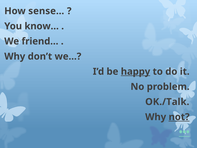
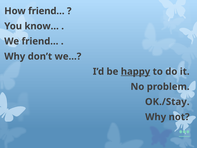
How sense…: sense… -> friend…
OK./Talk: OK./Talk -> OK./Stay
not underline: present -> none
